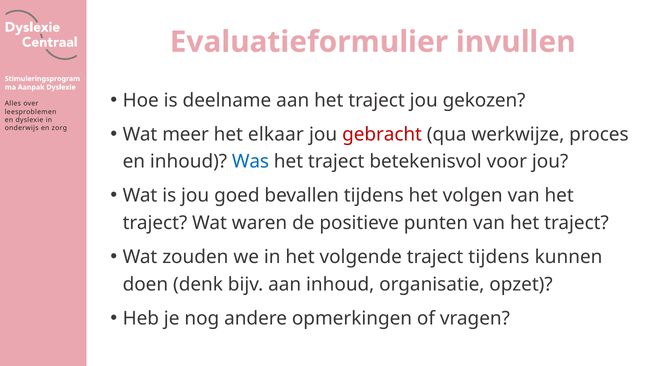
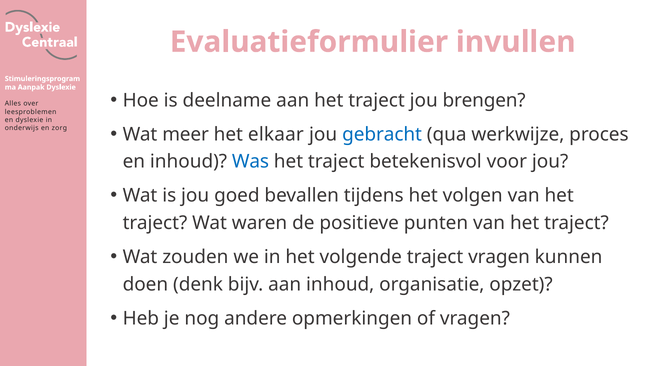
gekozen: gekozen -> brengen
gebracht colour: red -> blue
traject tijdens: tijdens -> vragen
